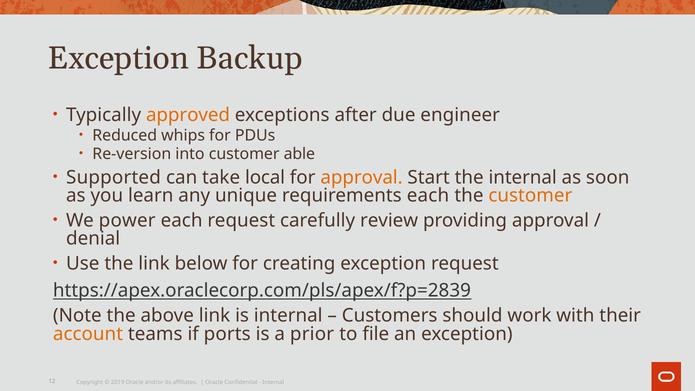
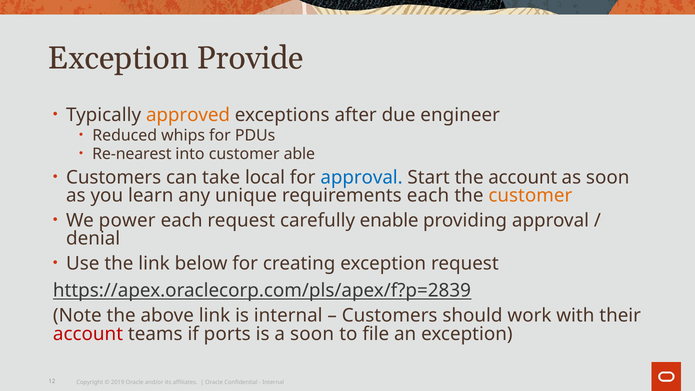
Backup: Backup -> Provide
Re-version: Re-version -> Re-nearest
Supported at (113, 177): Supported -> Customers
approval at (362, 177) colour: orange -> blue
the internal: internal -> account
review: review -> enable
account at (88, 334) colour: orange -> red
a prior: prior -> soon
